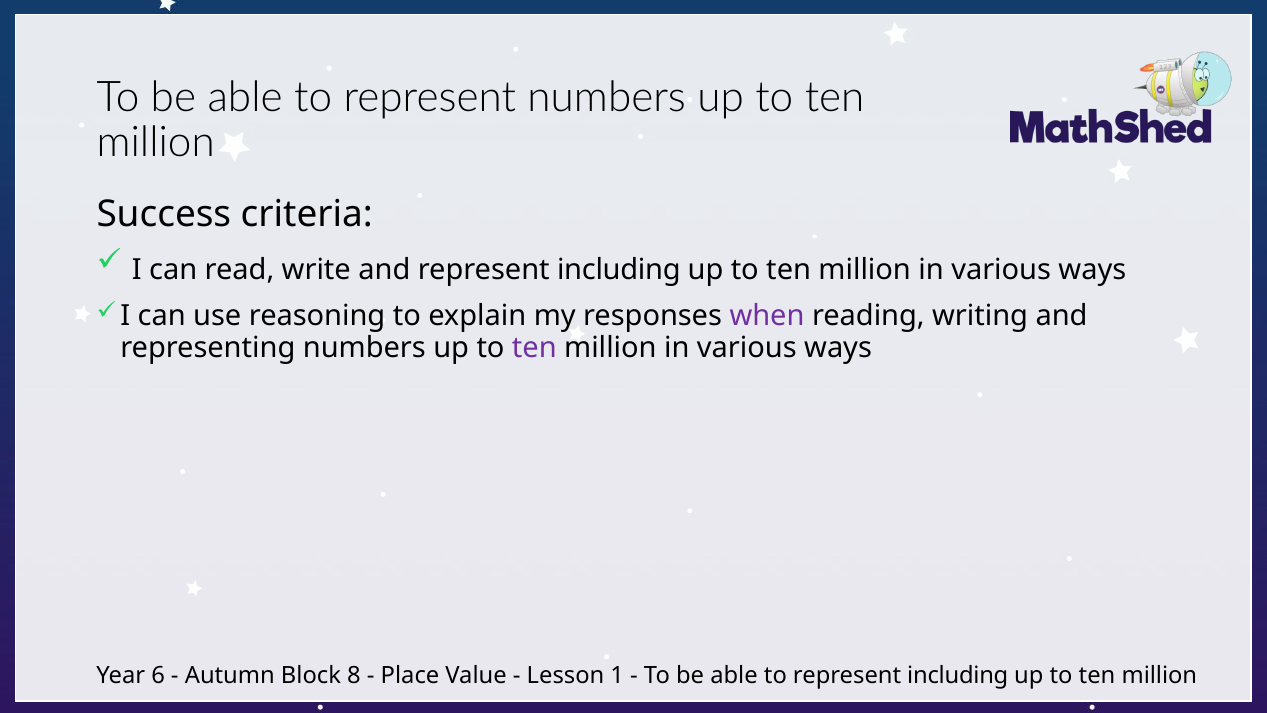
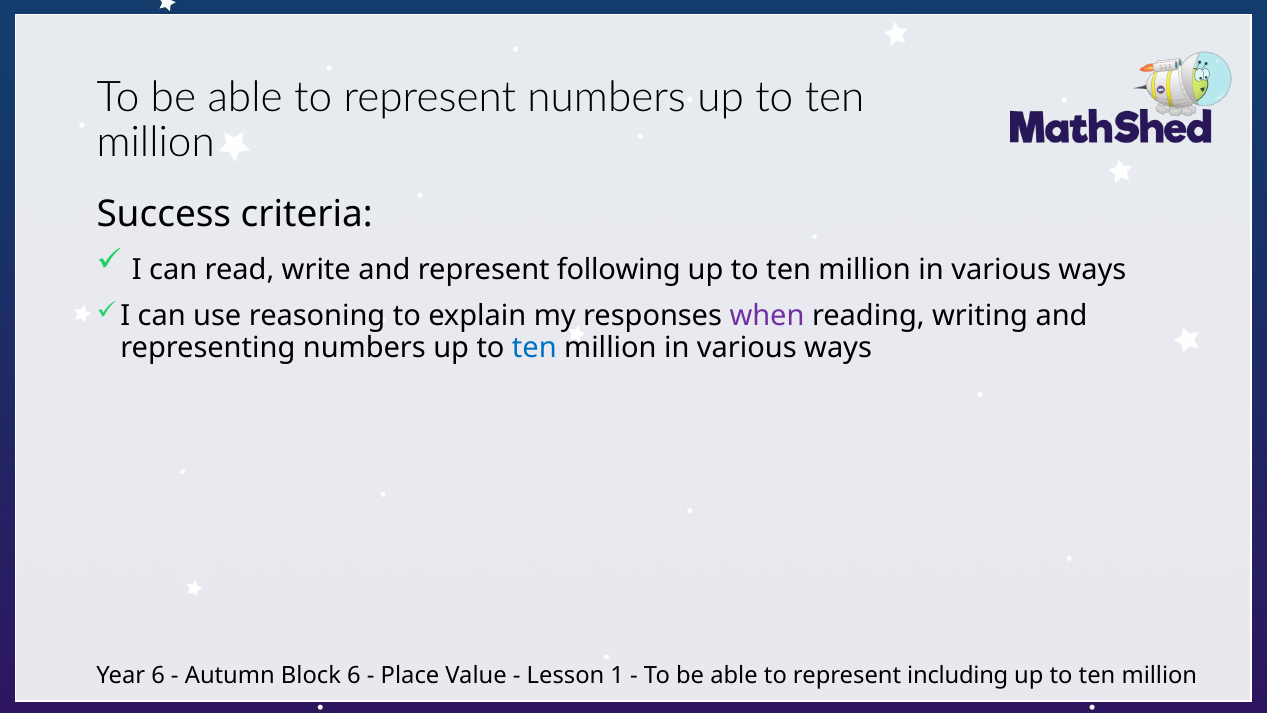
and represent including: including -> following
ten at (534, 348) colour: purple -> blue
Block 8: 8 -> 6
